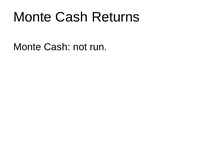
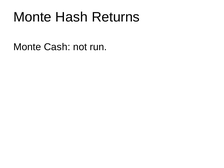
Cash at (72, 17): Cash -> Hash
